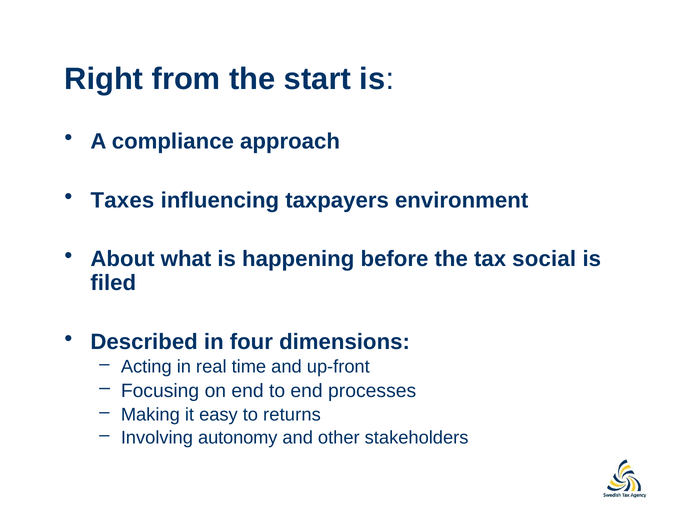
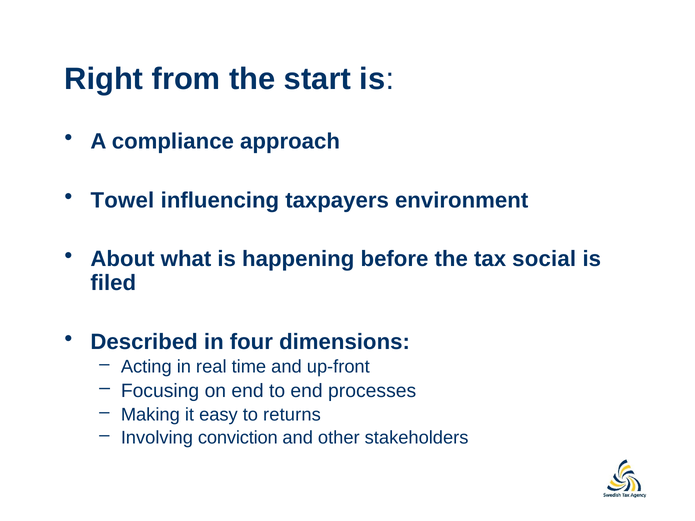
Taxes: Taxes -> Towel
autonomy: autonomy -> conviction
